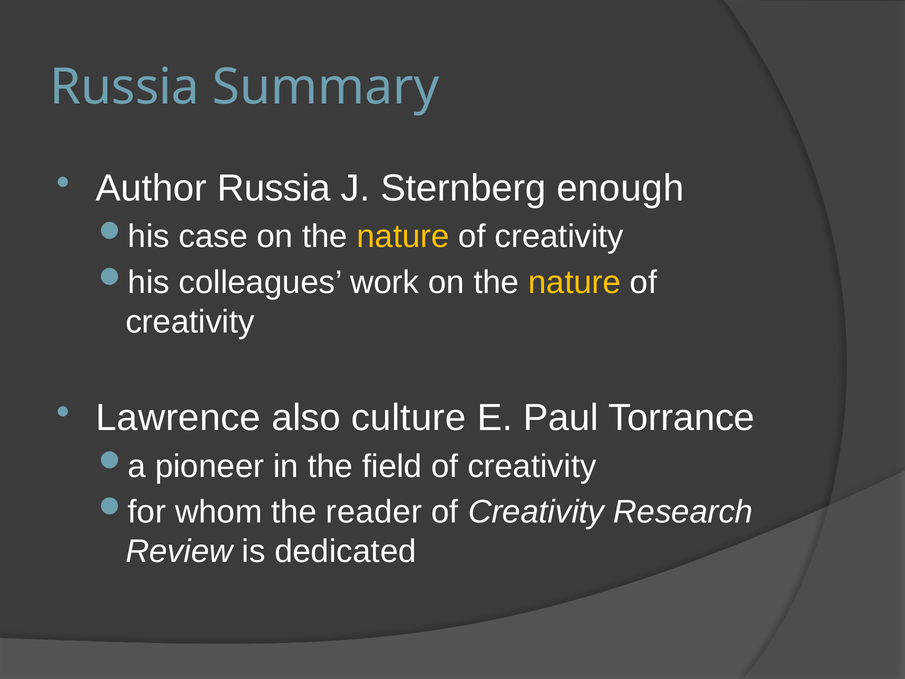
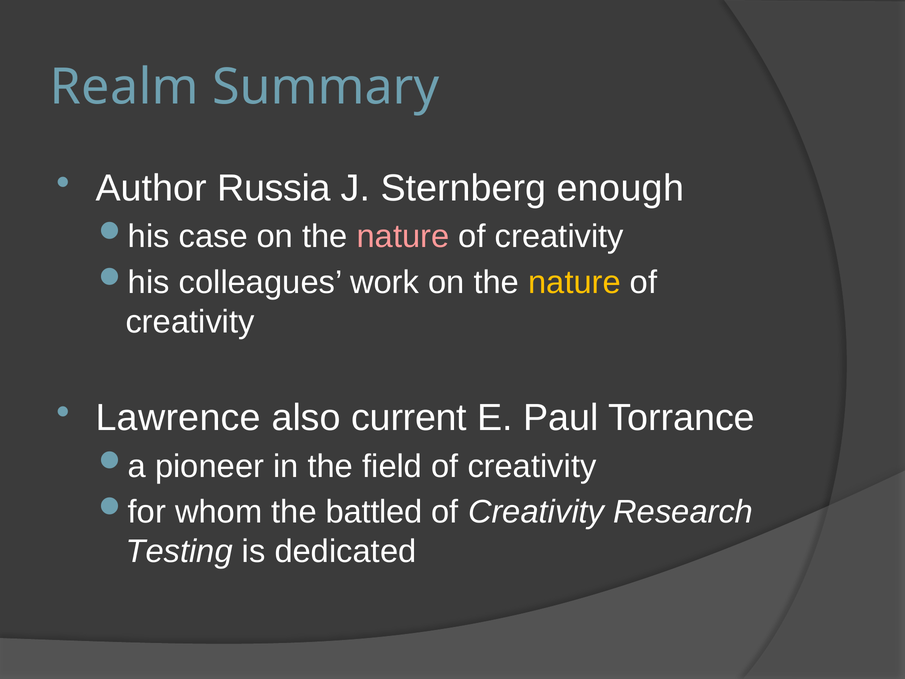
Russia at (125, 87): Russia -> Realm
nature at (403, 237) colour: yellow -> pink
culture: culture -> current
reader: reader -> battled
Review: Review -> Testing
